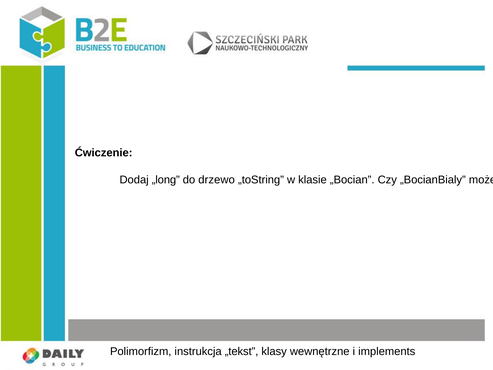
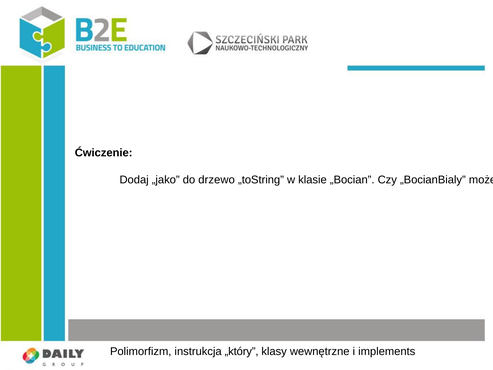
„long: „long -> „jako
„tekst: „tekst -> „który
